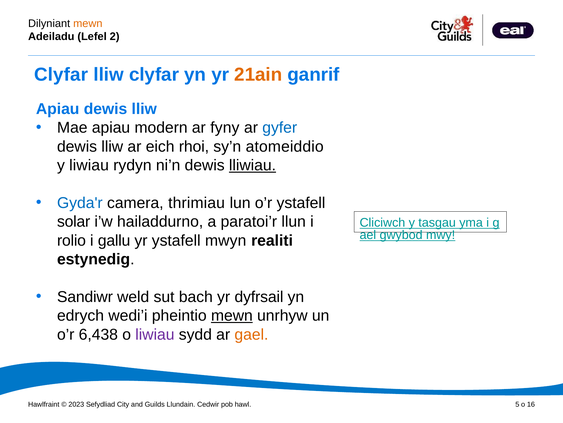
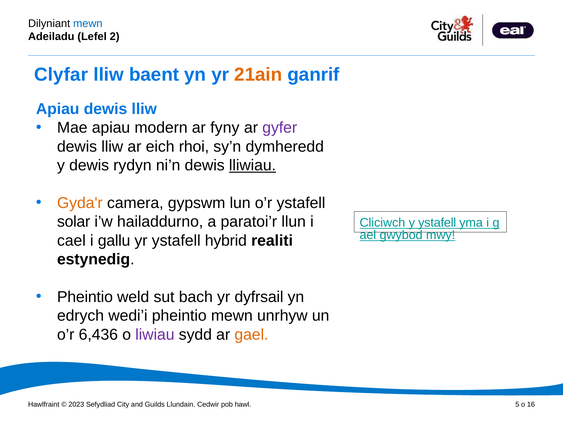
mewn at (88, 23) colour: orange -> blue
lliw clyfar: clyfar -> baent
gyfer colour: blue -> purple
atomeiddio: atomeiddio -> dymheredd
y liwiau: liwiau -> dewis
Gyda'r colour: blue -> orange
thrimiau: thrimiau -> gypswm
y tasgau: tasgau -> ystafell
rolio: rolio -> cael
mwyn: mwyn -> hybrid
Sandiwr at (85, 296): Sandiwr -> Pheintio
mewn at (232, 315) underline: present -> none
6,438: 6,438 -> 6,436
